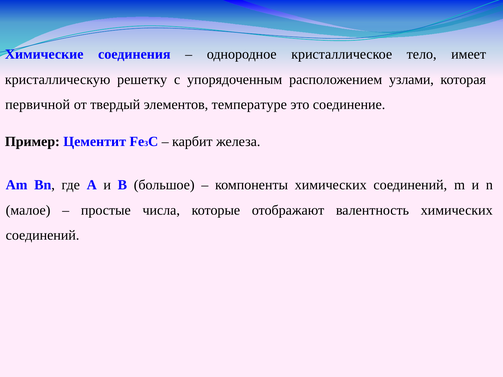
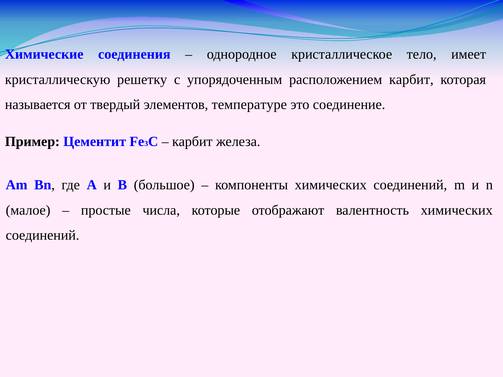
расположением узлами: узлами -> карбит
первичной: первичной -> называется
